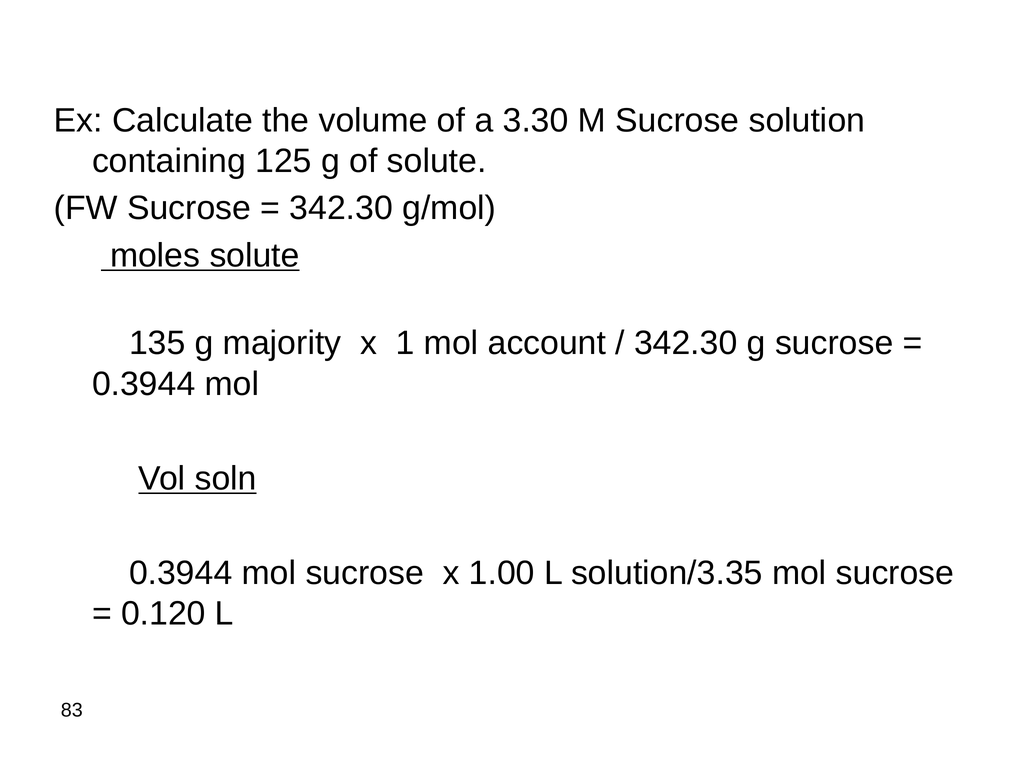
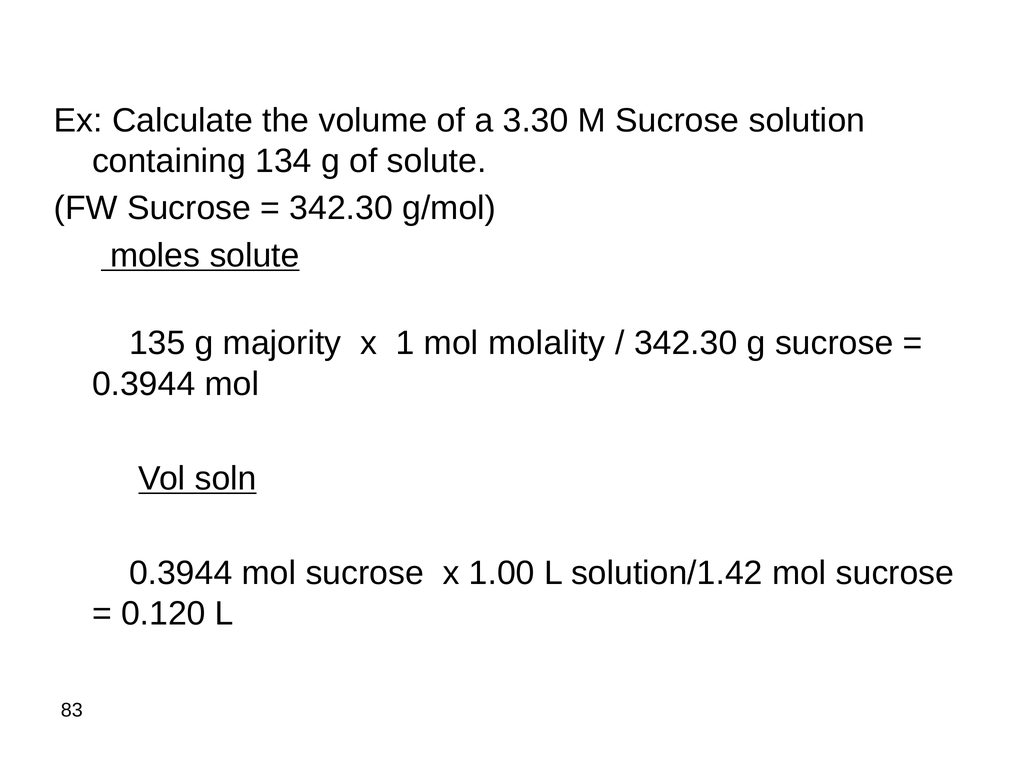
125: 125 -> 134
account: account -> molality
solution/3.35: solution/3.35 -> solution/1.42
